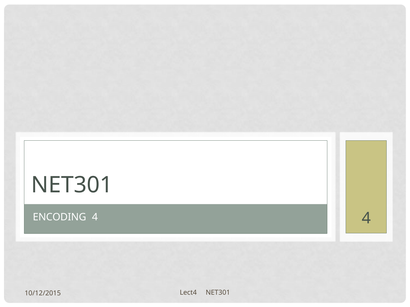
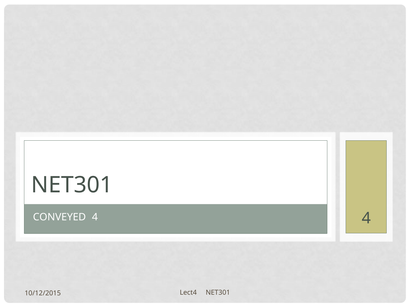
ENCODING: ENCODING -> CONVEYED
